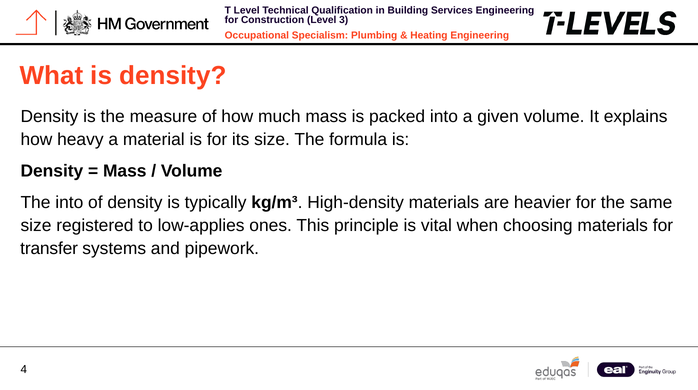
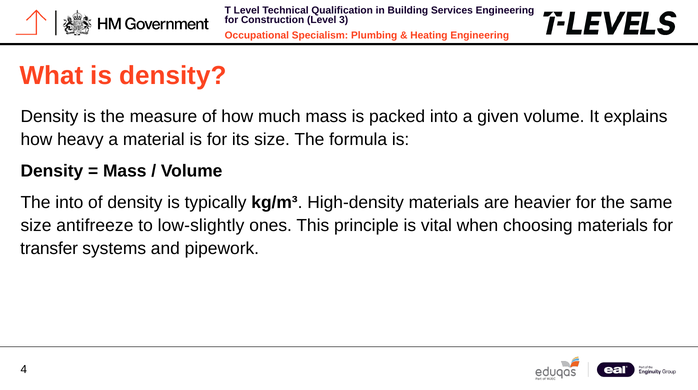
registered: registered -> antifreeze
low-applies: low-applies -> low-slightly
